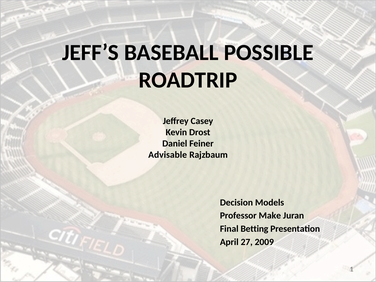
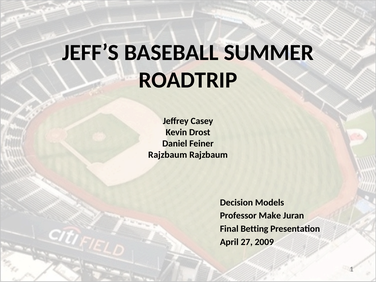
POSSIBLE: POSSIBLE -> SUMMER
Advisable at (168, 155): Advisable -> Rajzbaum
